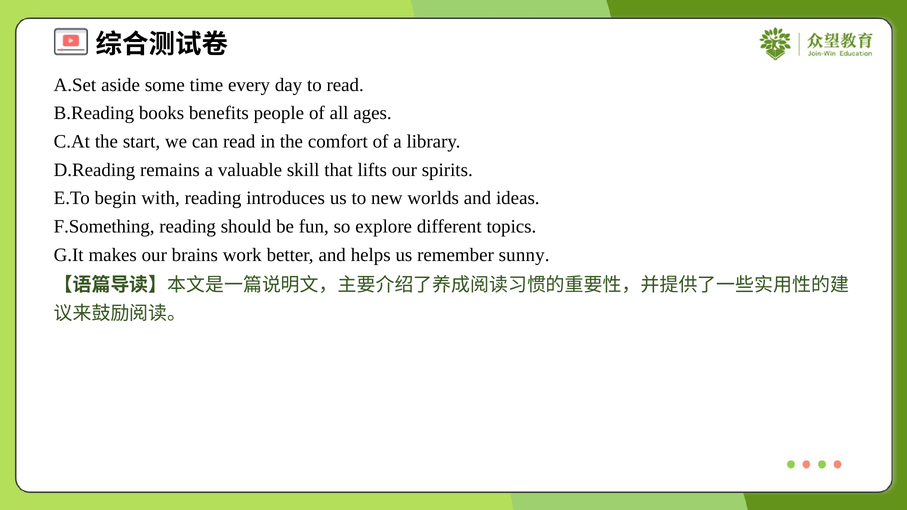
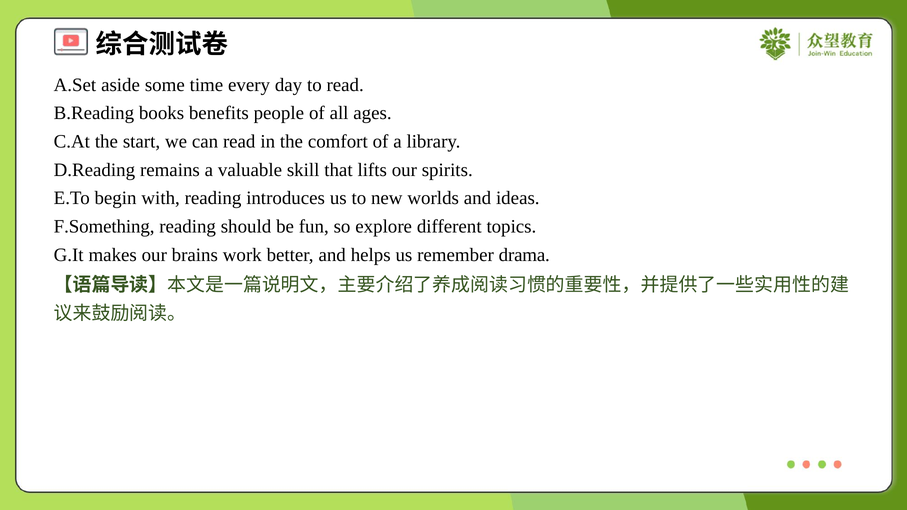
sunny: sunny -> drama
